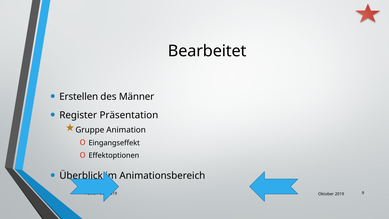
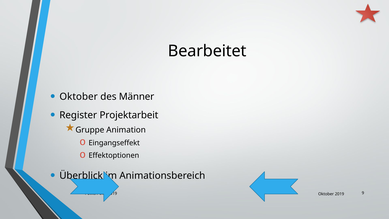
Erstellen at (79, 97): Erstellen -> Oktober
Präsentation: Präsentation -> Projektarbeit
